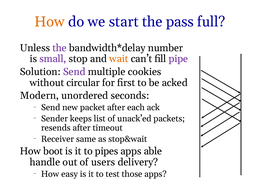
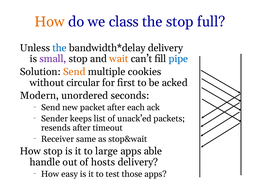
start: start -> class
the pass: pass -> stop
the at (60, 48) colour: purple -> blue
number at (165, 48): number -> delivery
pipe colour: purple -> blue
Send at (74, 72) colour: purple -> orange
How boot: boot -> stop
pipes: pipes -> large
users: users -> hosts
